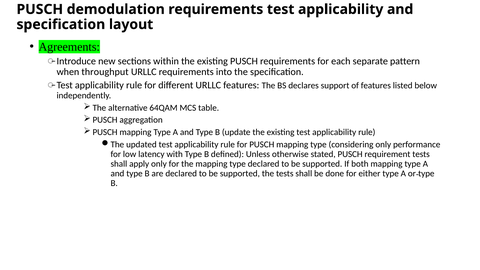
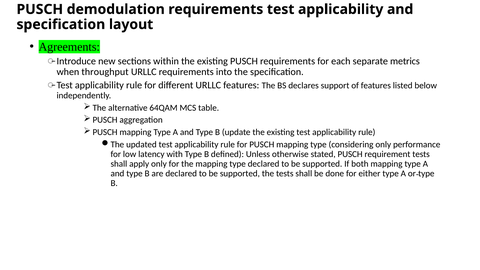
pattern: pattern -> metrics
